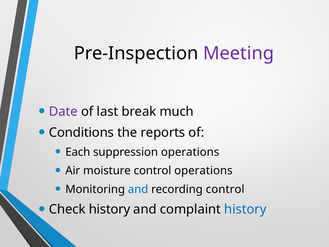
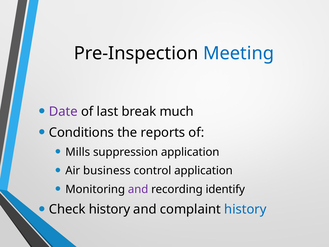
Meeting colour: purple -> blue
Each: Each -> Mills
suppression operations: operations -> application
moisture: moisture -> business
control operations: operations -> application
and at (138, 189) colour: blue -> purple
recording control: control -> identify
